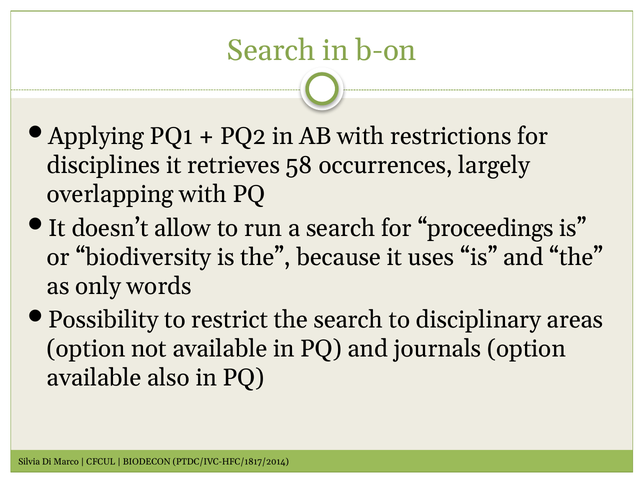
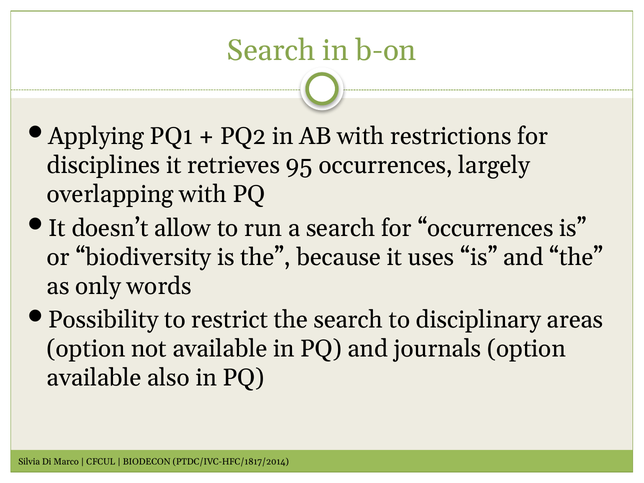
58: 58 -> 95
for proceedings: proceedings -> occurrences
